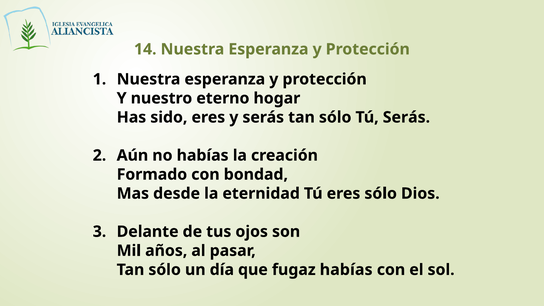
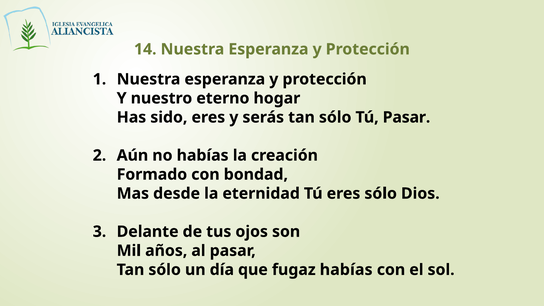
Tú Serás: Serás -> Pasar
